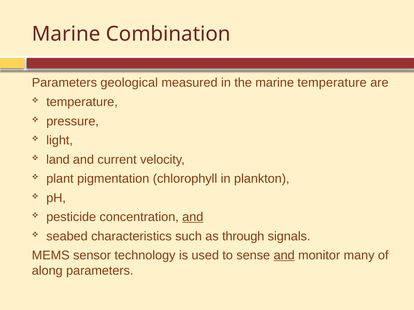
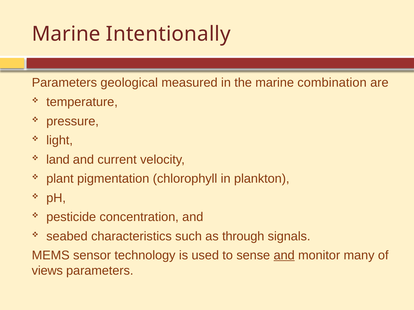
Combination: Combination -> Intentionally
marine temperature: temperature -> combination
and at (193, 217) underline: present -> none
along: along -> views
